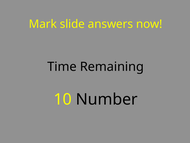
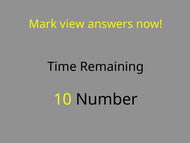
slide: slide -> view
